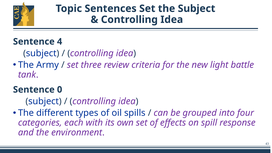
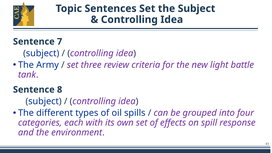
4: 4 -> 7
0: 0 -> 8
